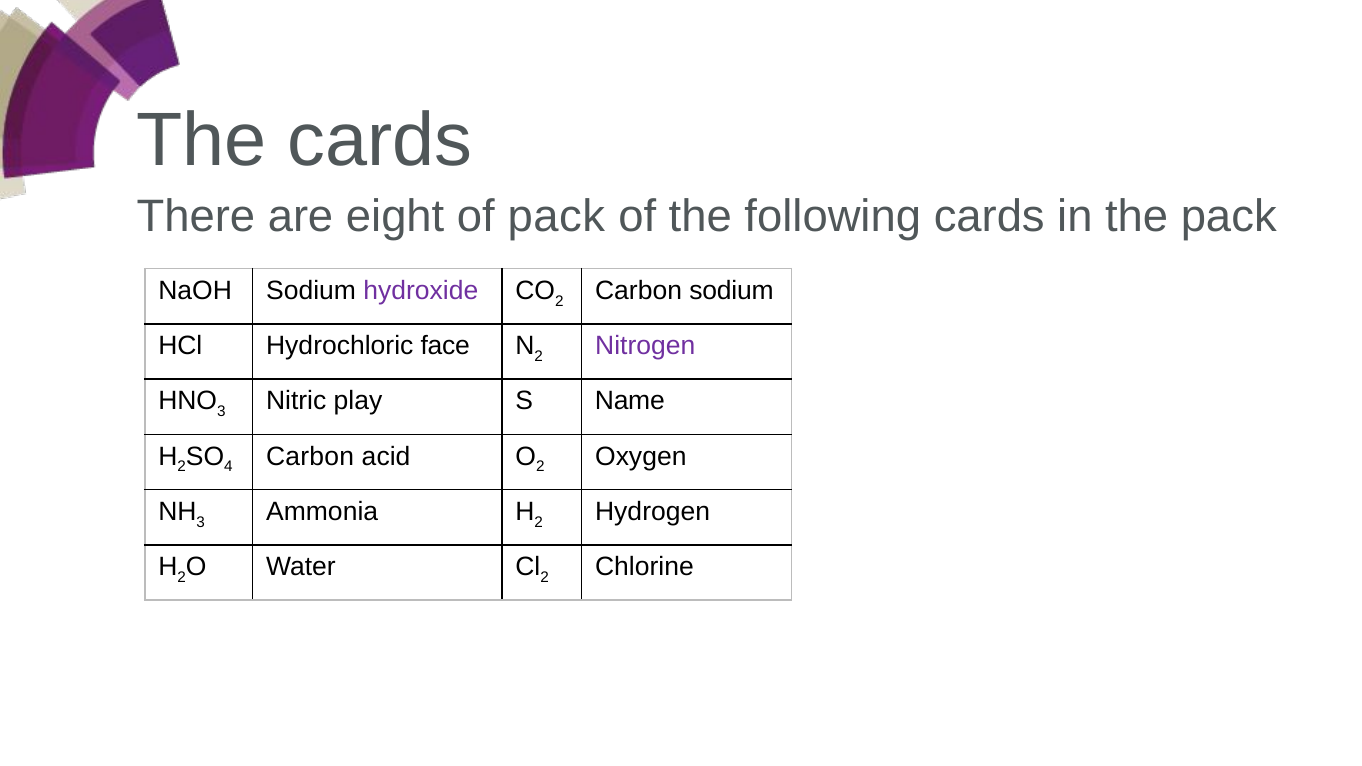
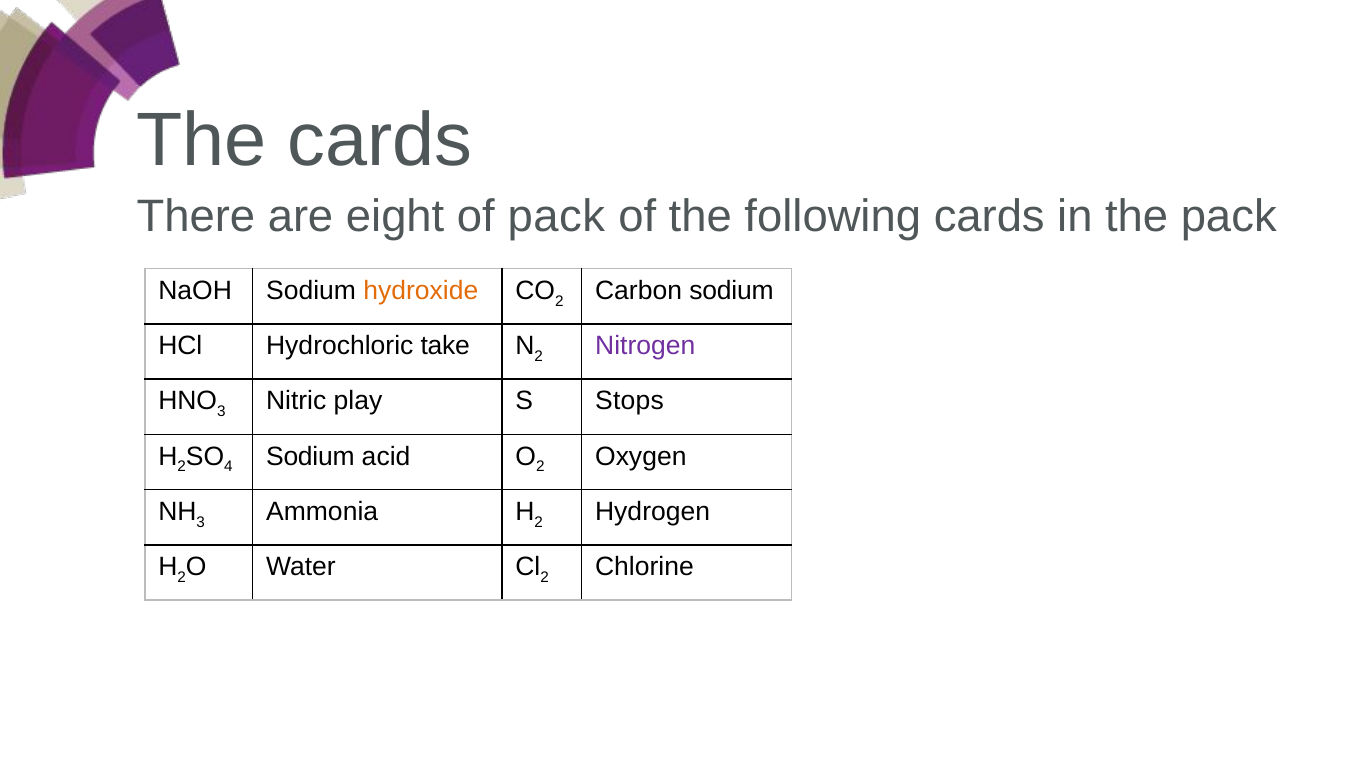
hydroxide colour: purple -> orange
face: face -> take
Name: Name -> Stops
Carbon at (310, 457): Carbon -> Sodium
